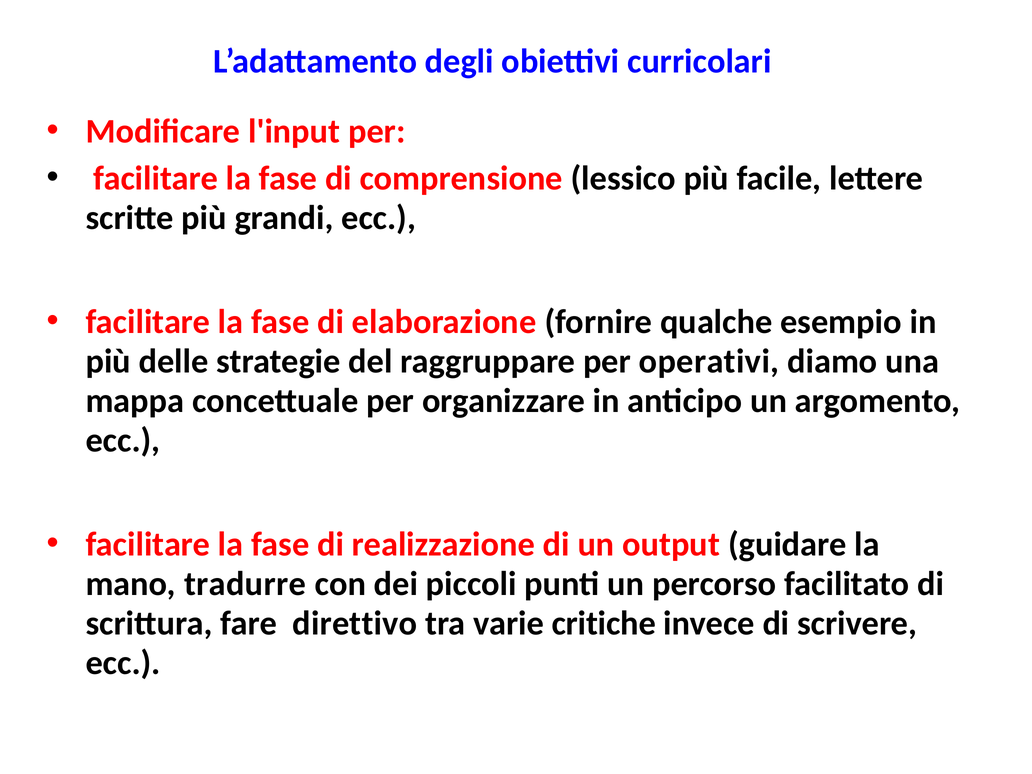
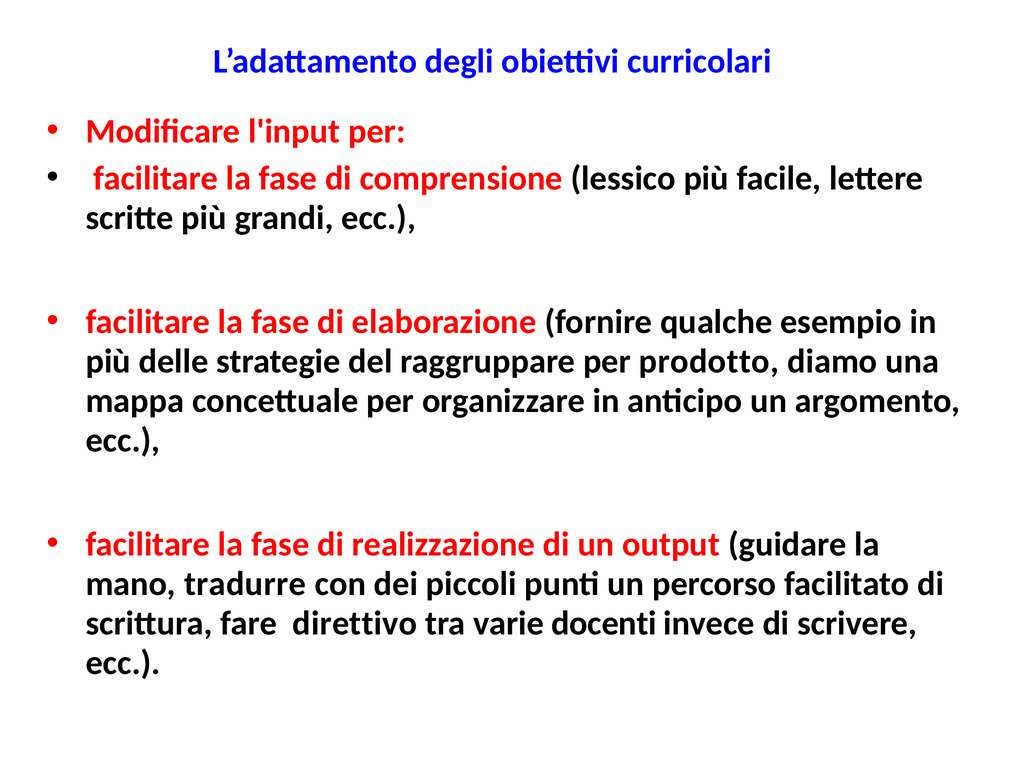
operativi: operativi -> prodotto
critiche: critiche -> docenti
